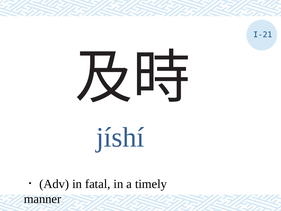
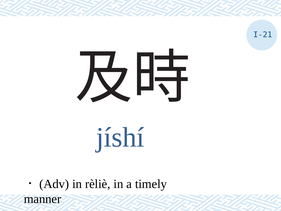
fatal: fatal -> rèliè
